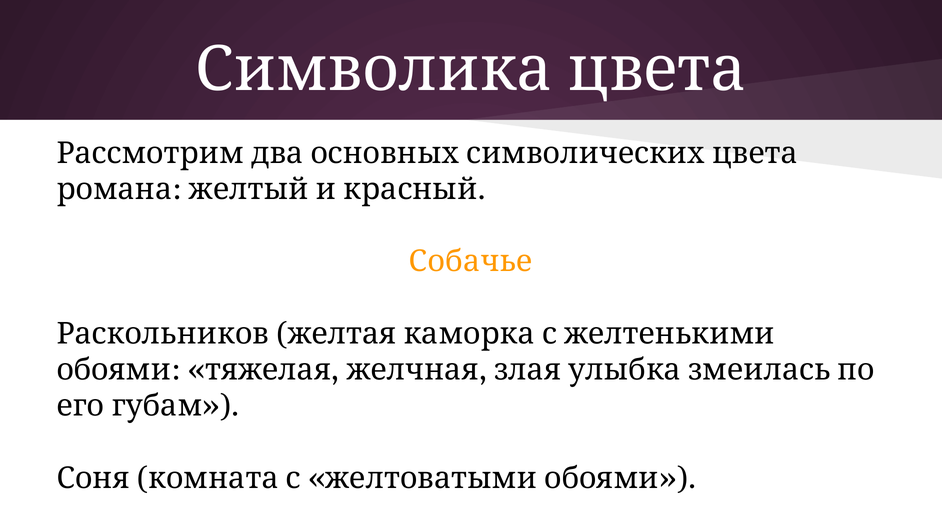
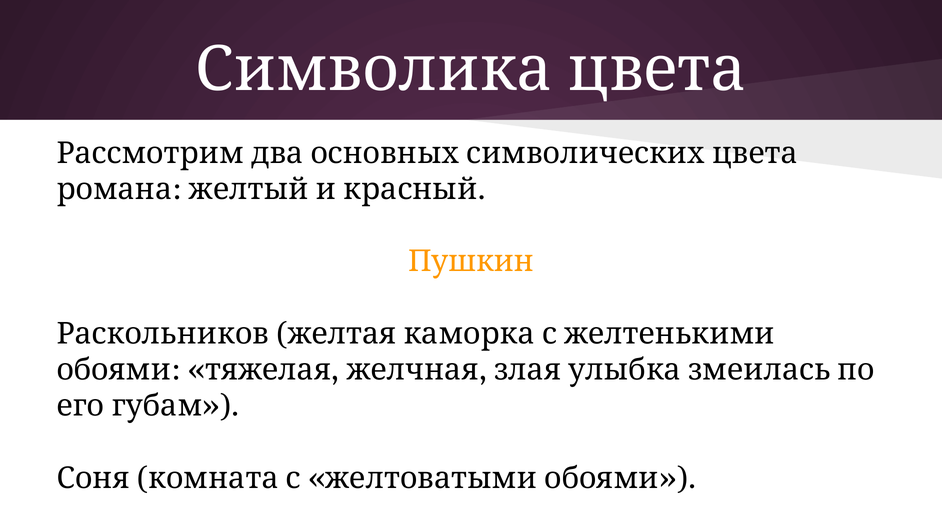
Собачье: Собачье -> Пушкин
